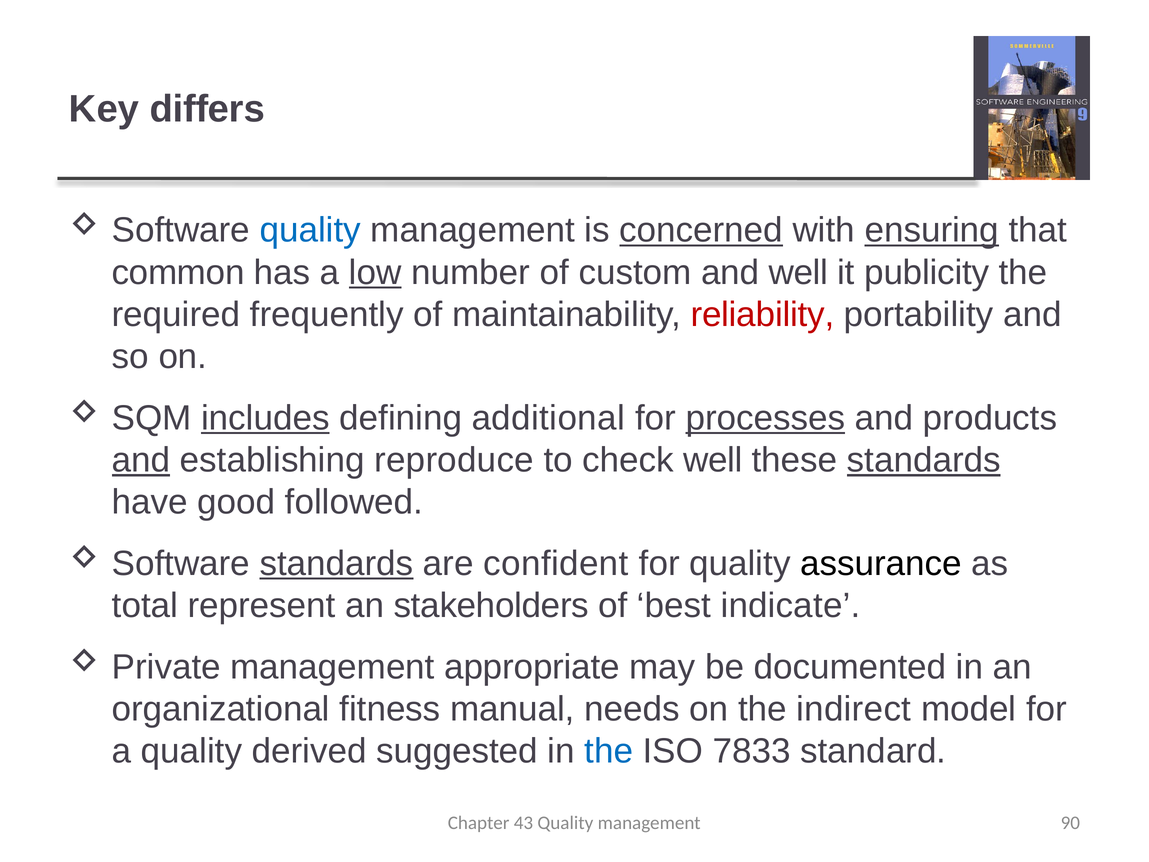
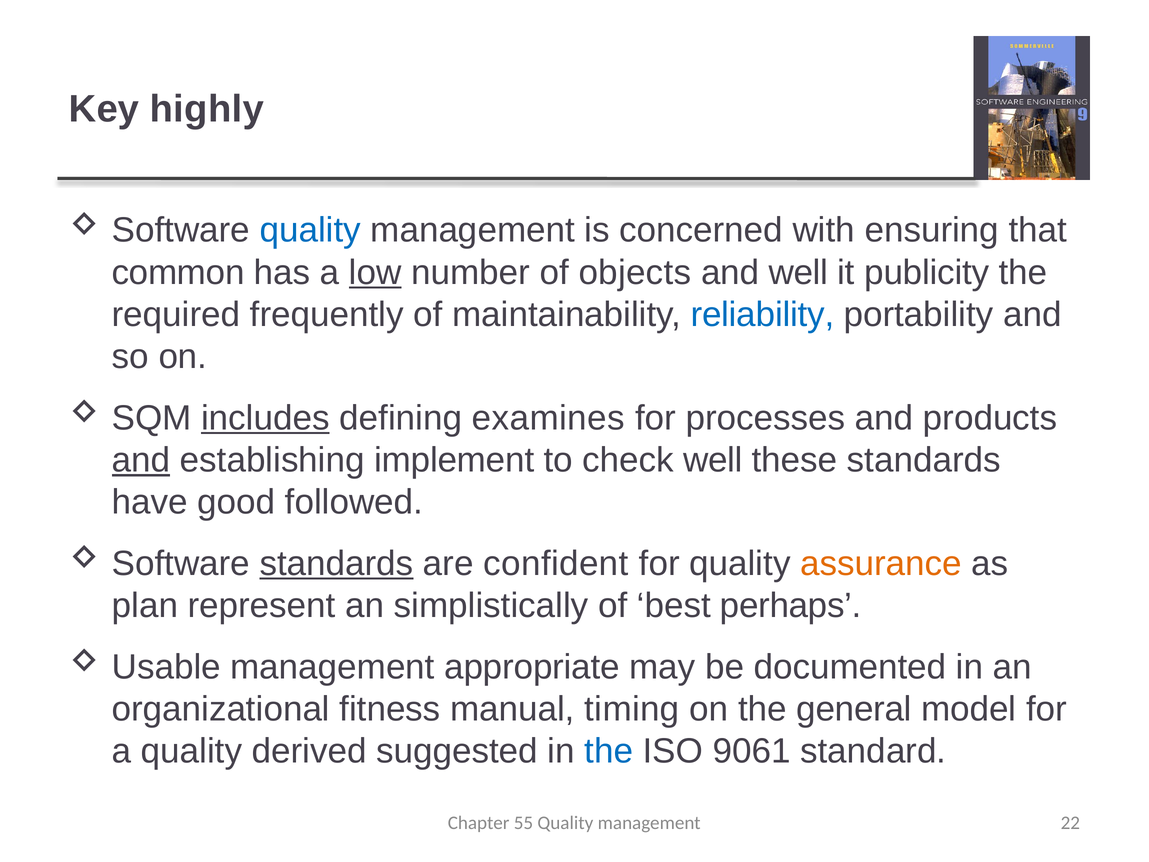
differs: differs -> highly
concerned underline: present -> none
ensuring underline: present -> none
custom: custom -> objects
reliability colour: red -> blue
additional: additional -> examines
processes underline: present -> none
reproduce: reproduce -> implement
standards at (924, 460) underline: present -> none
assurance colour: black -> orange
total: total -> plan
stakeholders: stakeholders -> simplistically
indicate: indicate -> perhaps
Private: Private -> Usable
needs: needs -> timing
indirect: indirect -> general
7833: 7833 -> 9061
43: 43 -> 55
90: 90 -> 22
